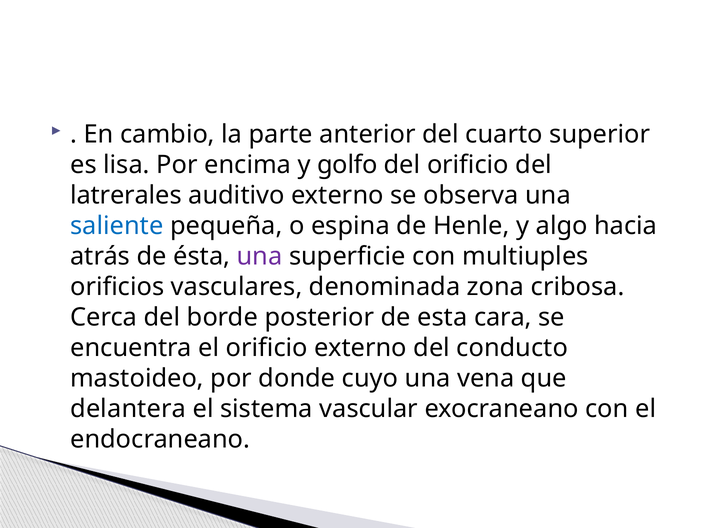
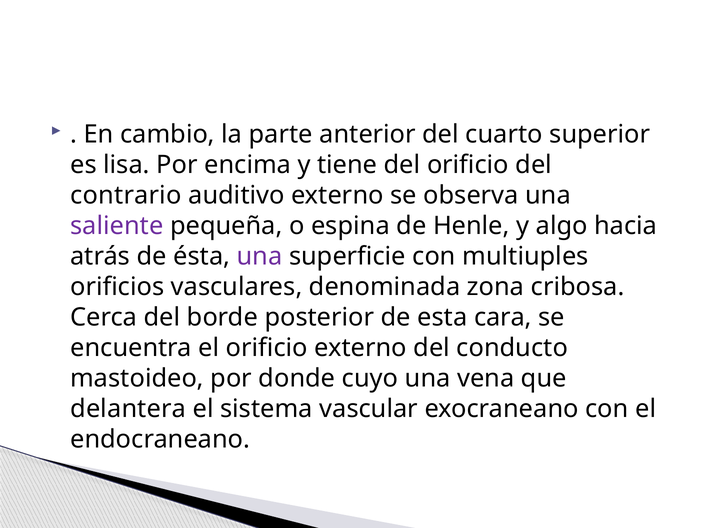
golfo: golfo -> tiene
latrerales: latrerales -> contrario
saliente colour: blue -> purple
